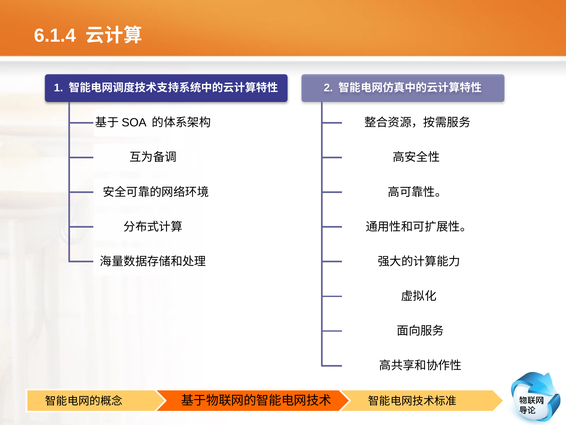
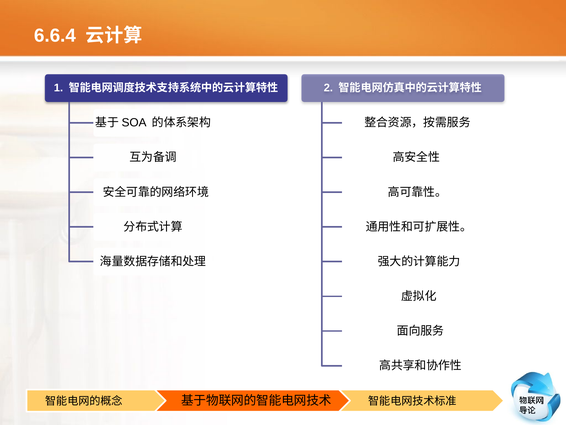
6.1.4: 6.1.4 -> 6.6.4
